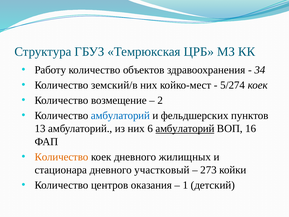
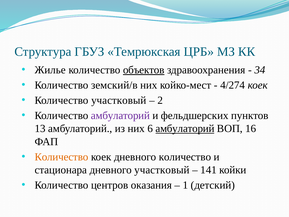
Работу: Работу -> Жилье
объектов underline: none -> present
5/274: 5/274 -> 4/274
Количество возмещение: возмещение -> участковый
амбулаторий at (120, 115) colour: blue -> purple
дневного жилищных: жилищных -> количество
273: 273 -> 141
